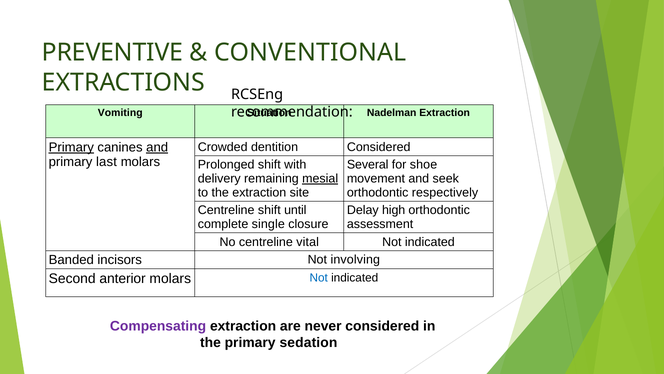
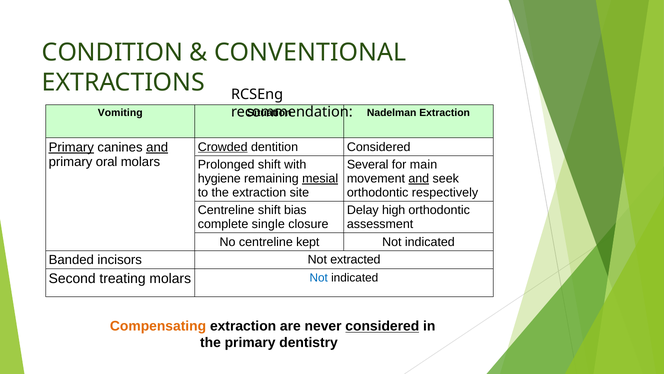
PREVENTIVE: PREVENTIVE -> CONDITION
Crowded underline: none -> present
last: last -> oral
shoe: shoe -> main
delivery: delivery -> hygiene
and at (419, 178) underline: none -> present
until: until -> bias
vital: vital -> kept
involving: involving -> extracted
anterior: anterior -> treating
Compensating colour: purple -> orange
considered at (382, 326) underline: none -> present
sedation: sedation -> dentistry
